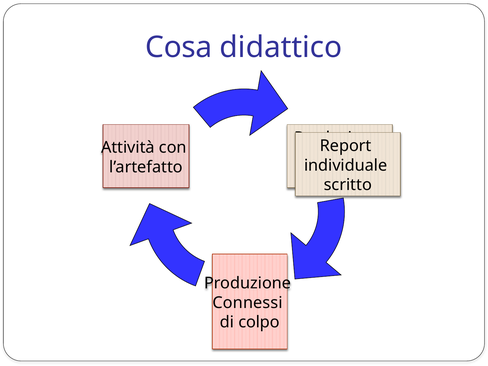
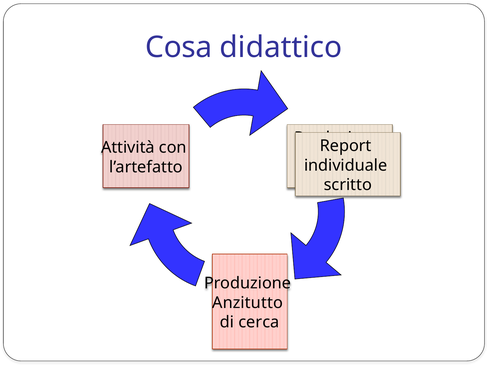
Connessi: Connessi -> Anzitutto
colpo: colpo -> cerca
